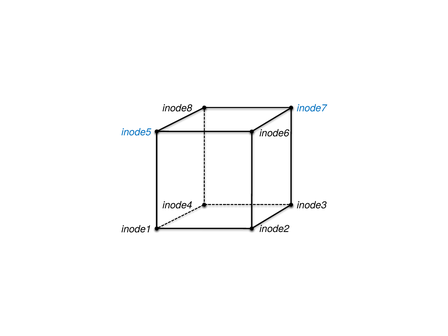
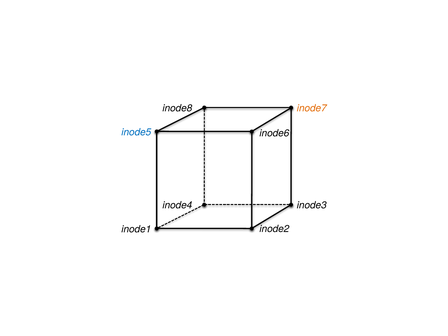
inode7 colour: blue -> orange
